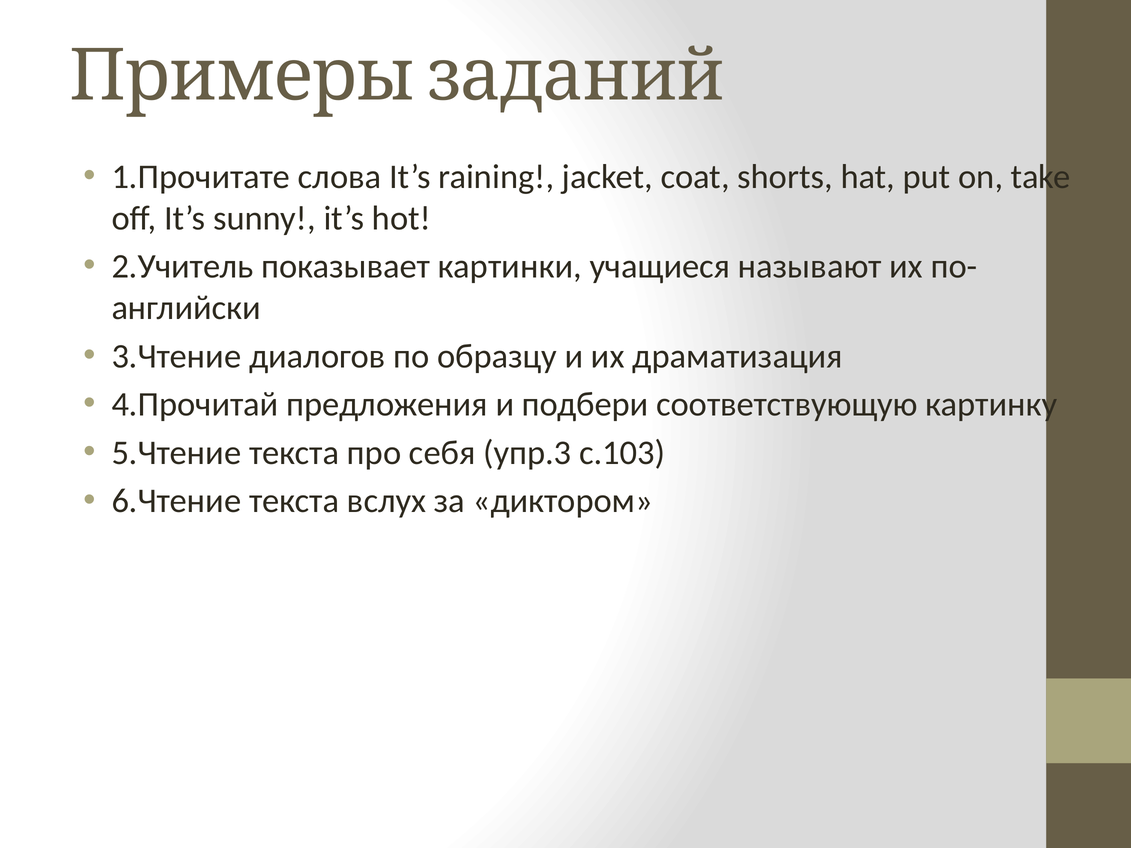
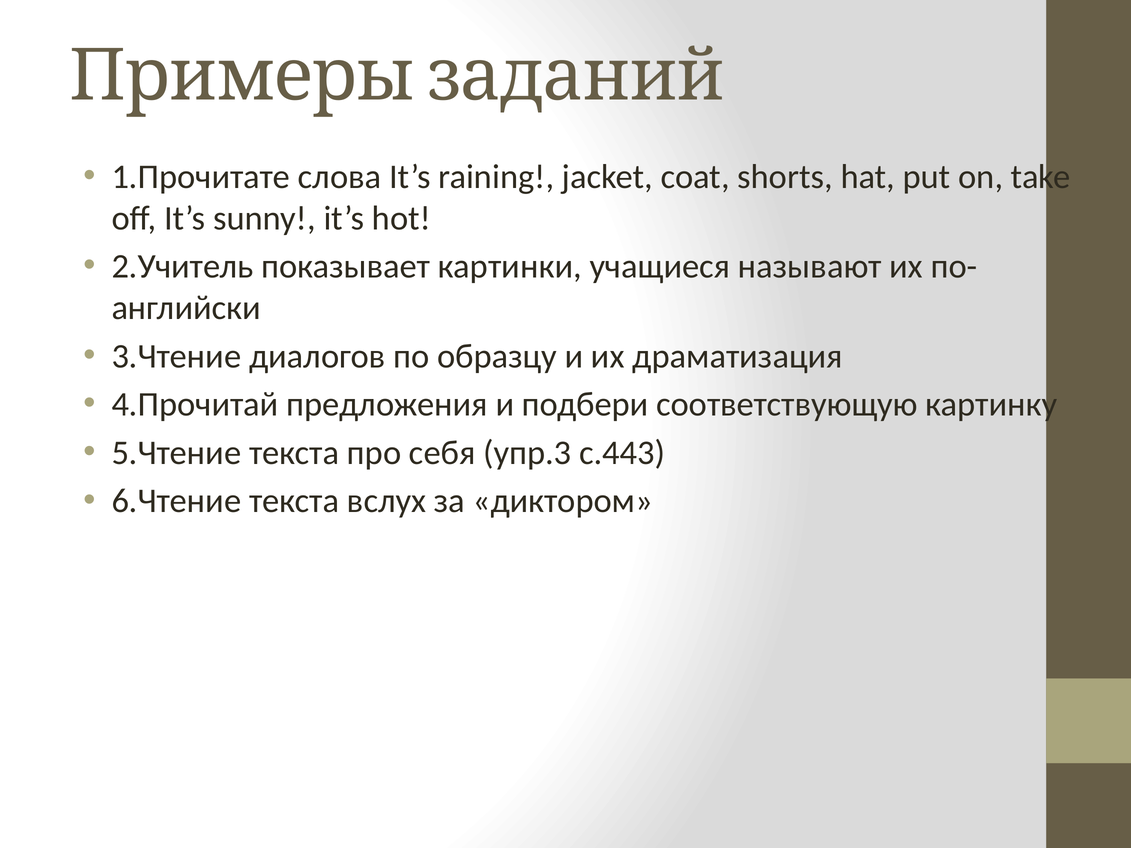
с.103: с.103 -> с.443
